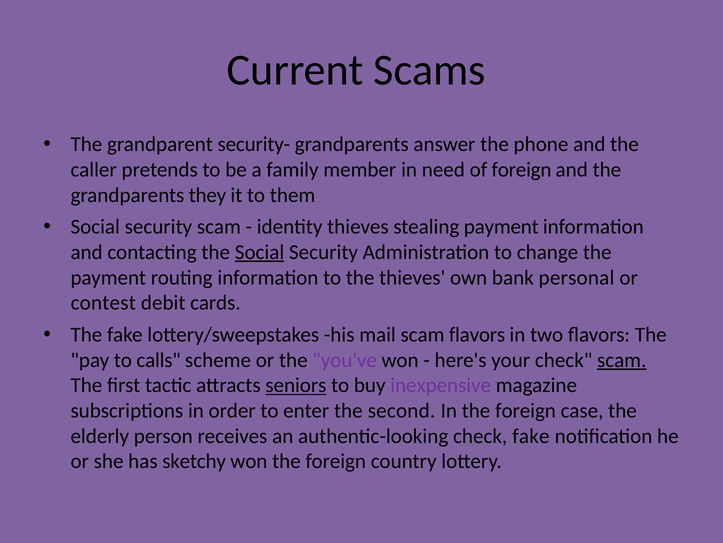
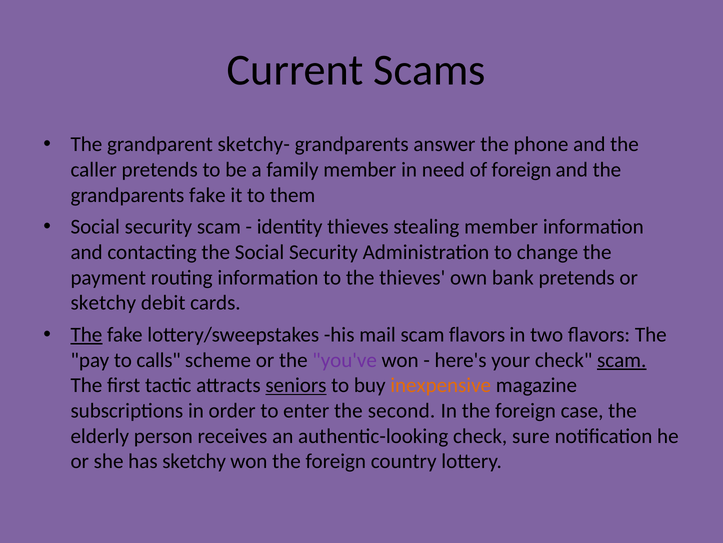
security-: security- -> sketchy-
grandparents they: they -> fake
stealing payment: payment -> member
Social at (260, 252) underline: present -> none
bank personal: personal -> pretends
contest at (103, 303): contest -> sketchy
The at (86, 334) underline: none -> present
inexpensive colour: purple -> orange
check fake: fake -> sure
